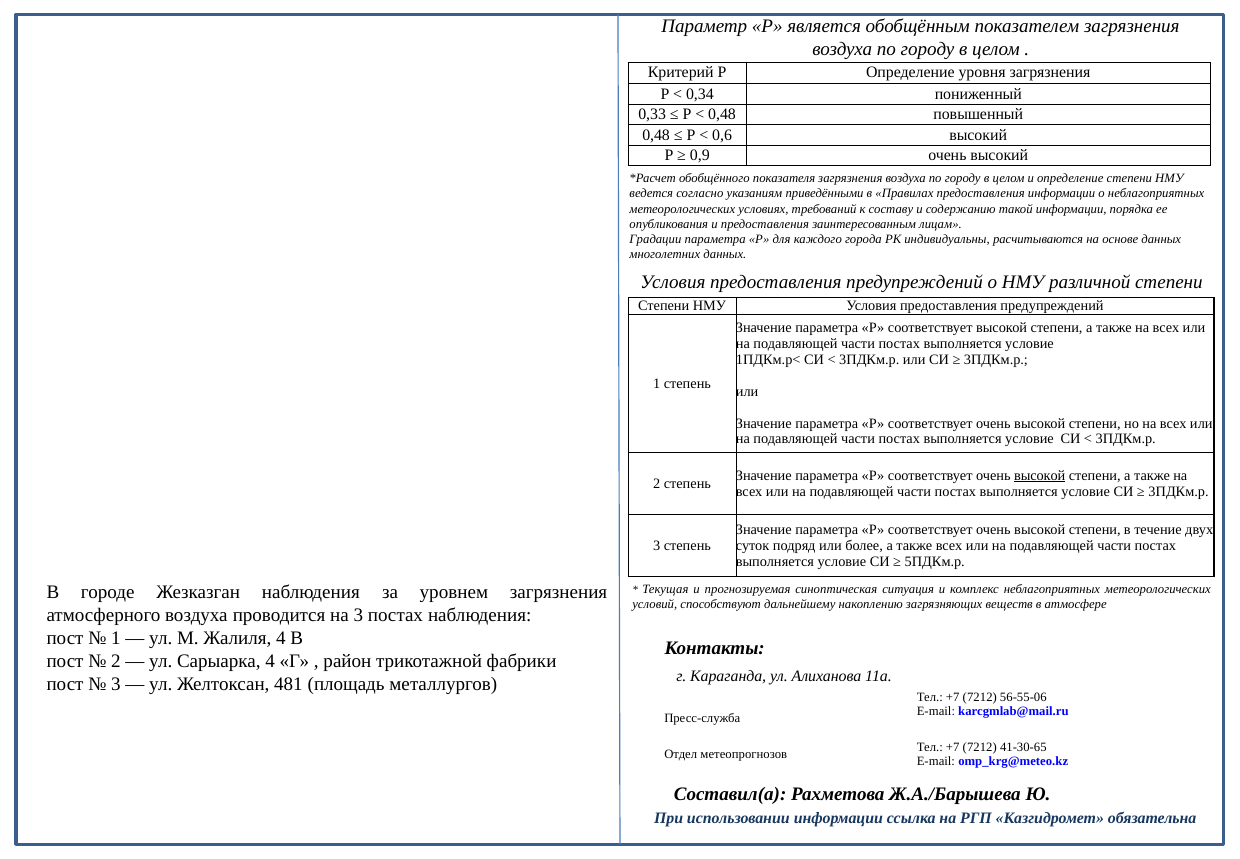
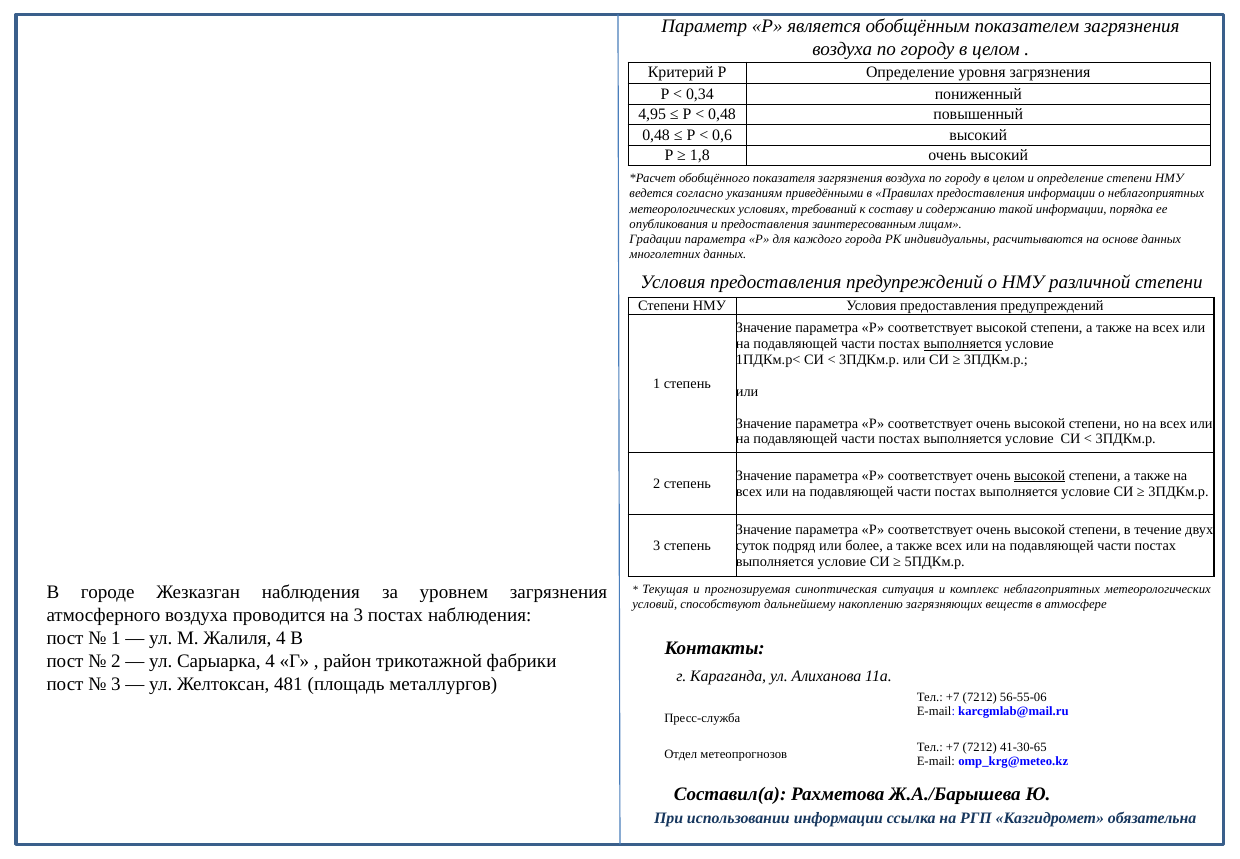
0,33: 0,33 -> 4,95
0,9: 0,9 -> 1,8
выполняется at (963, 344) underline: none -> present
